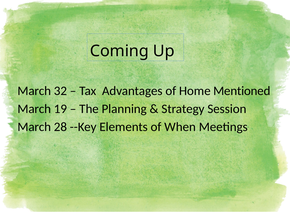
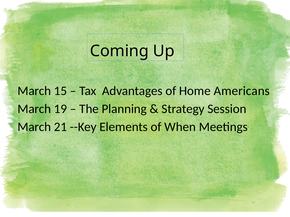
32: 32 -> 15
Mentioned: Mentioned -> Americans
28: 28 -> 21
